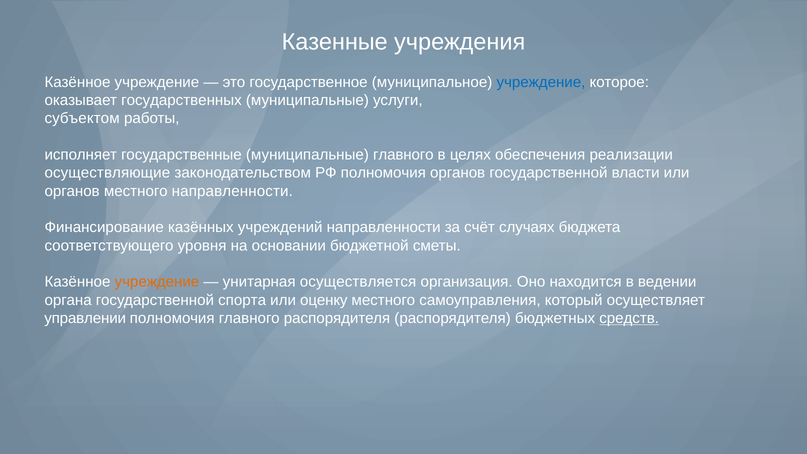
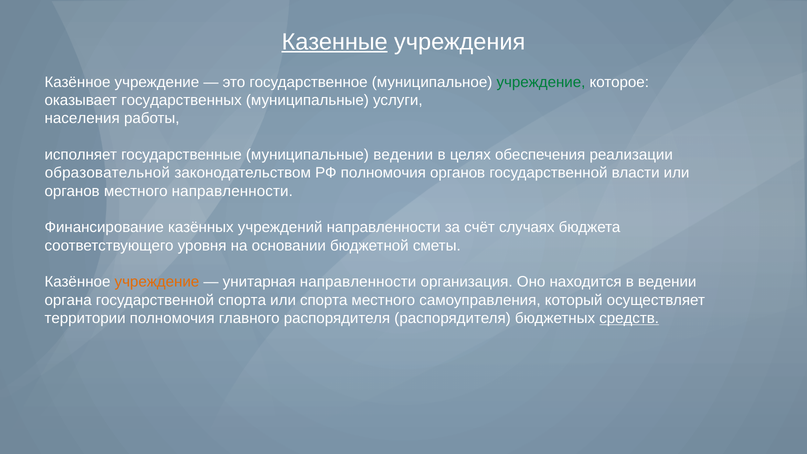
Казенные underline: none -> present
учреждение at (541, 82) colour: blue -> green
субъектом: субъектом -> населения
муниципальные главного: главного -> ведении
осуществляющие: осуществляющие -> образовательной
унитарная осуществляется: осуществляется -> направленности
или оценку: оценку -> спорта
управлении: управлении -> территории
